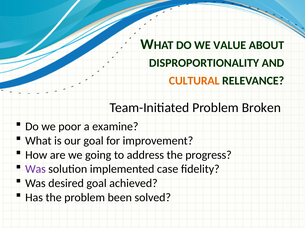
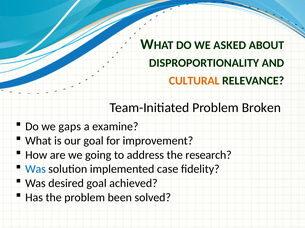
VALUE: VALUE -> ASKED
poor: poor -> gaps
progress: progress -> research
Was at (35, 170) colour: purple -> blue
